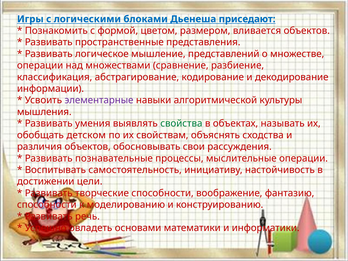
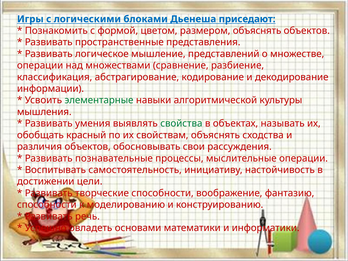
размером вливается: вливается -> объяснять
элементарные colour: purple -> green
детском: детском -> красный
